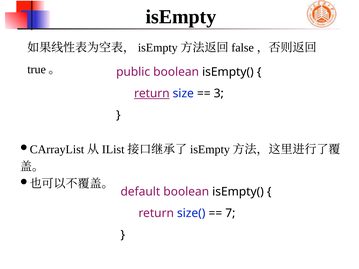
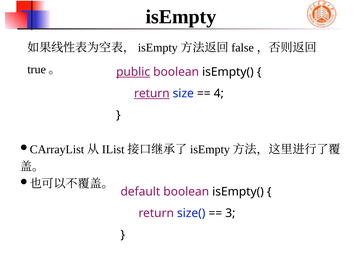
public underline: none -> present
3: 3 -> 4
7: 7 -> 3
